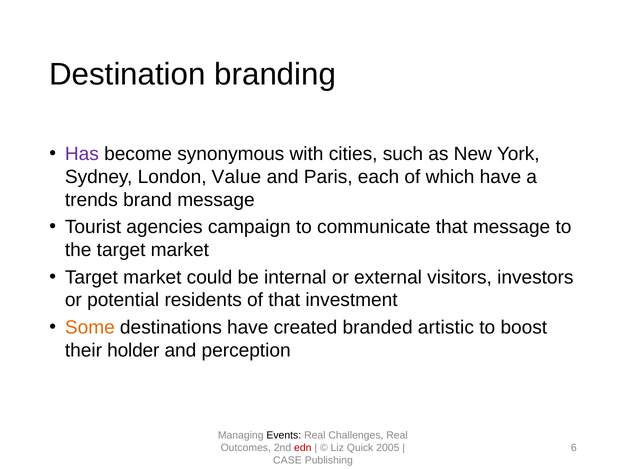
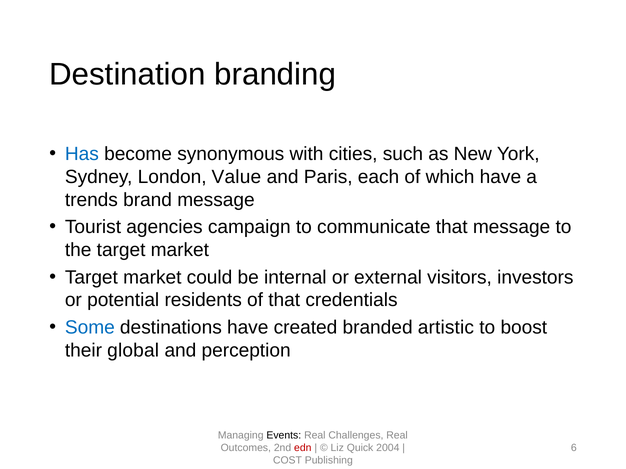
Has colour: purple -> blue
investment: investment -> credentials
Some colour: orange -> blue
holder: holder -> global
2005: 2005 -> 2004
CASE: CASE -> COST
